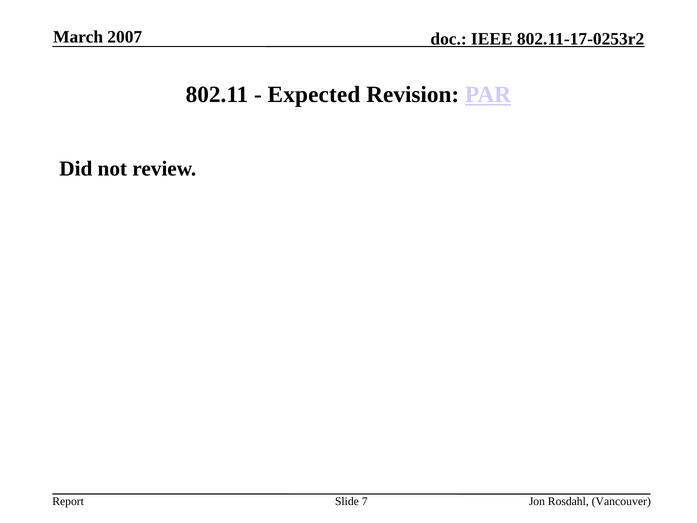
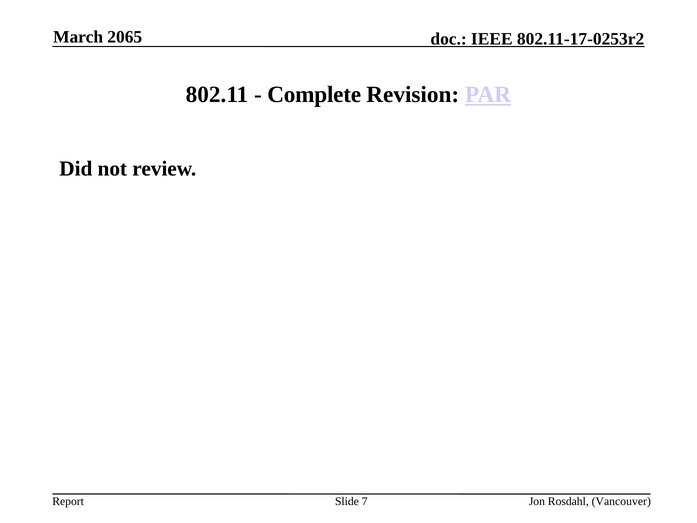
2007: 2007 -> 2065
Expected: Expected -> Complete
